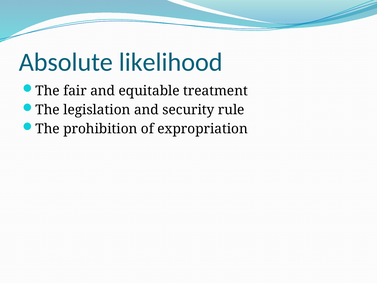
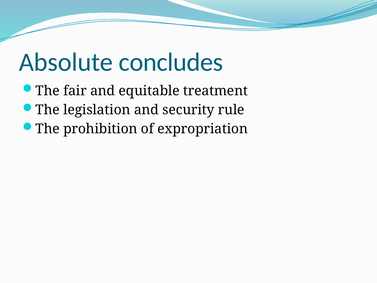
likelihood: likelihood -> concludes
